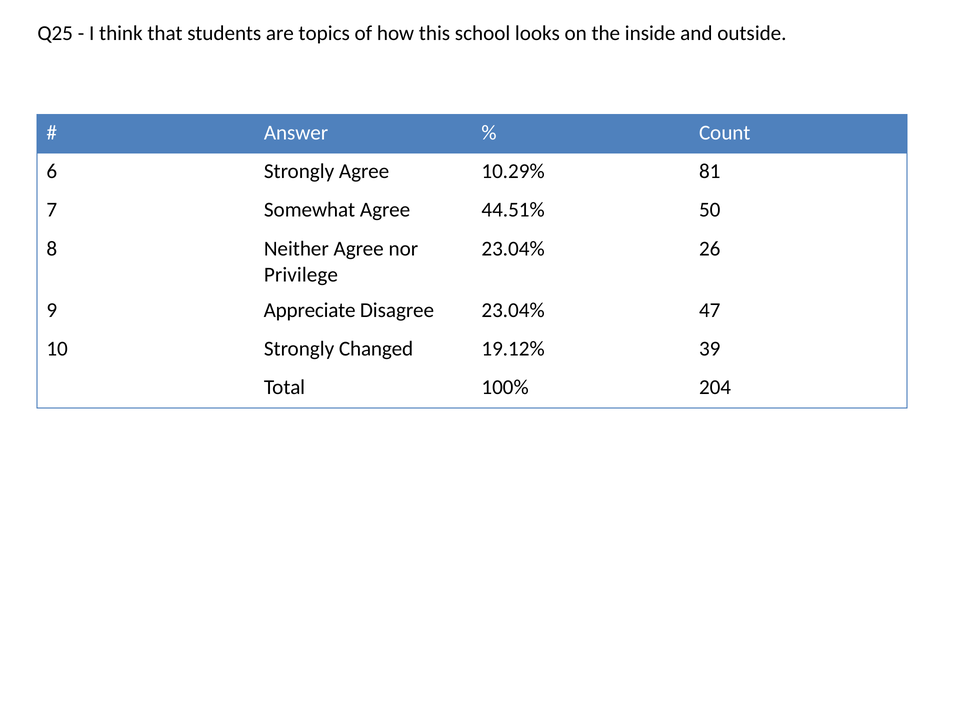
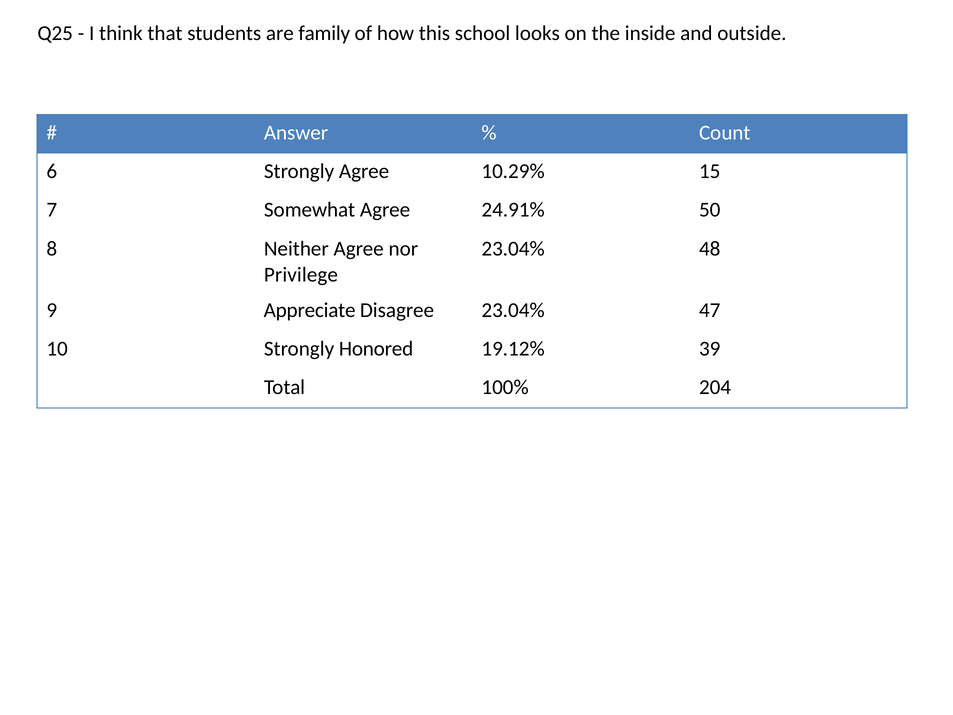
topics: topics -> family
81: 81 -> 15
44.51%: 44.51% -> 24.91%
26: 26 -> 48
Changed: Changed -> Honored
